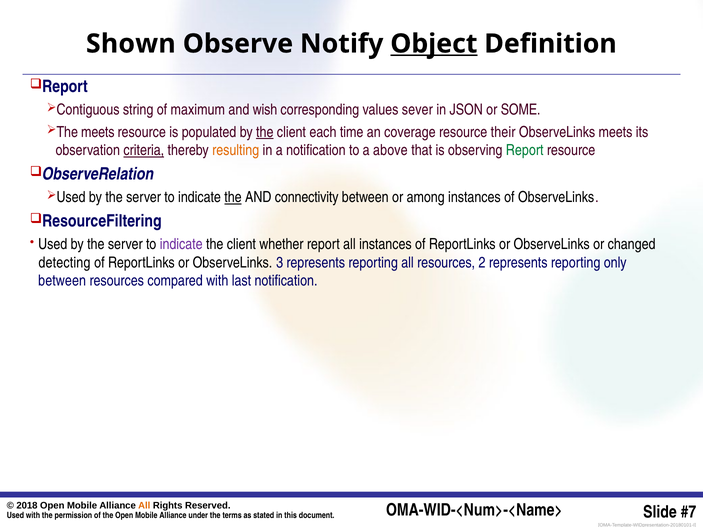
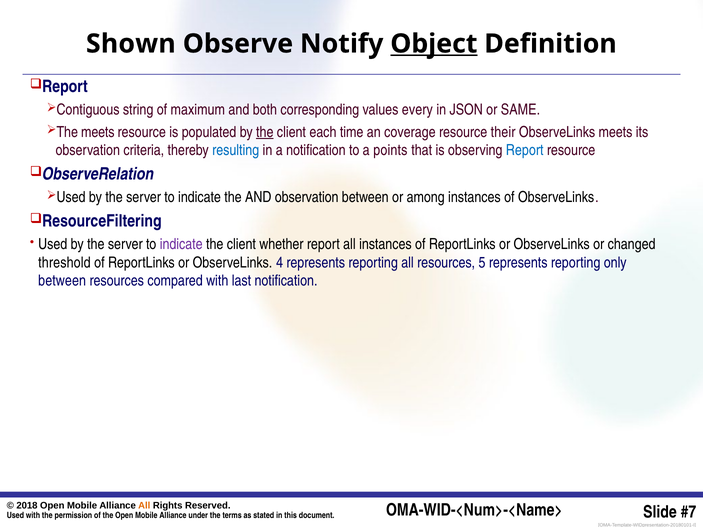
wish: wish -> both
sever: sever -> every
SOME: SOME -> SAME
criteria underline: present -> none
resulting colour: orange -> blue
above: above -> points
Report at (525, 150) colour: green -> blue
the at (233, 197) underline: present -> none
AND connectivity: connectivity -> observation
detecting: detecting -> threshold
3: 3 -> 4
2: 2 -> 5
